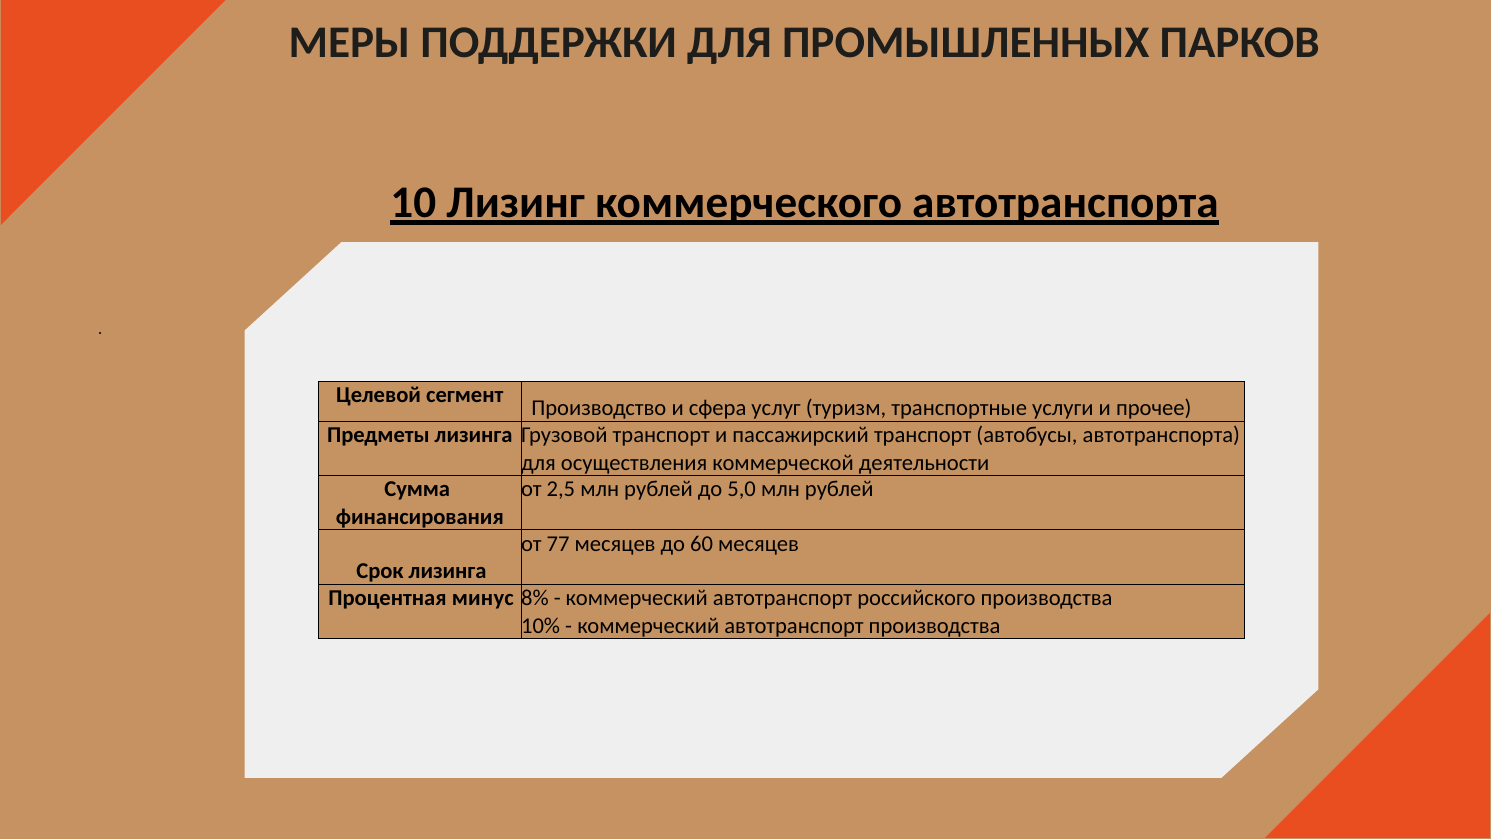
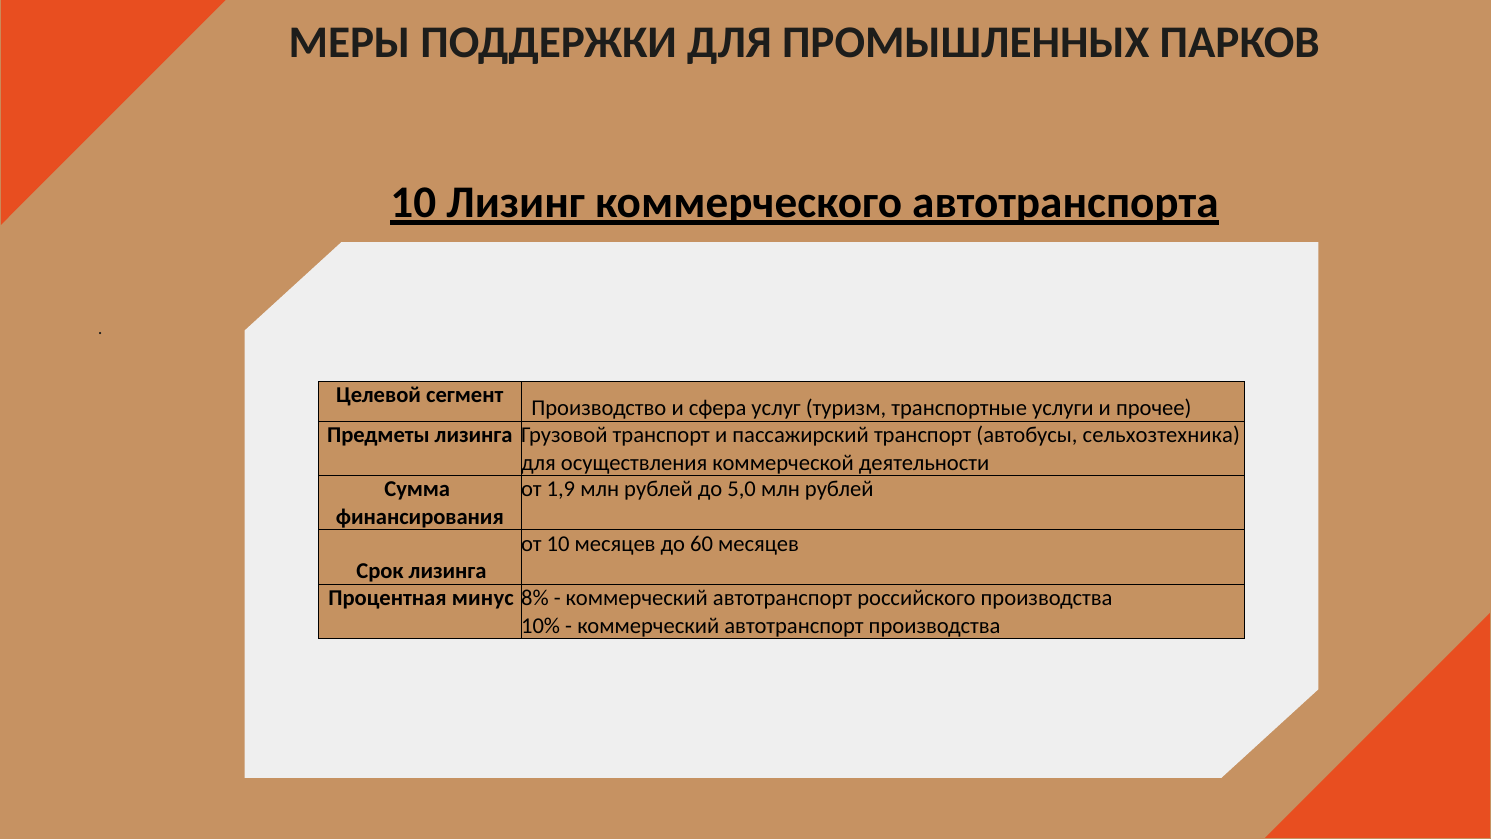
автобусы автотранспорта: автотранспорта -> сельхозтехника
2,5: 2,5 -> 1,9
от 77: 77 -> 10
